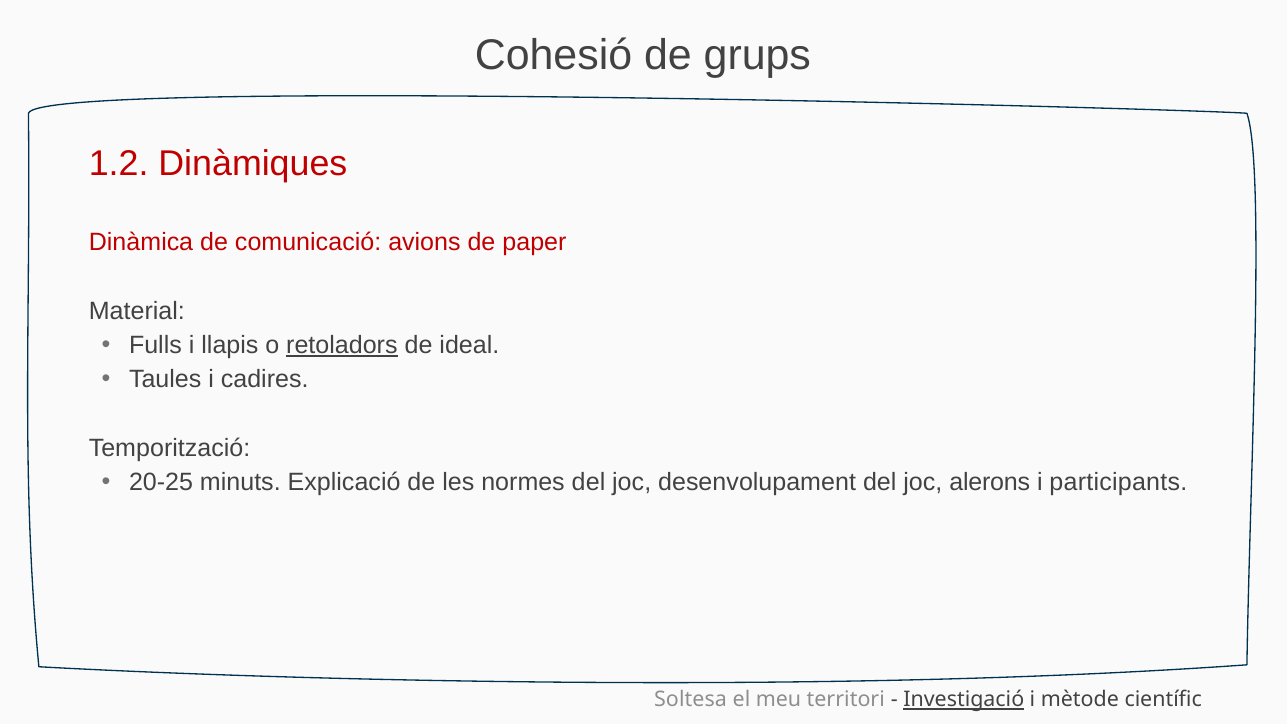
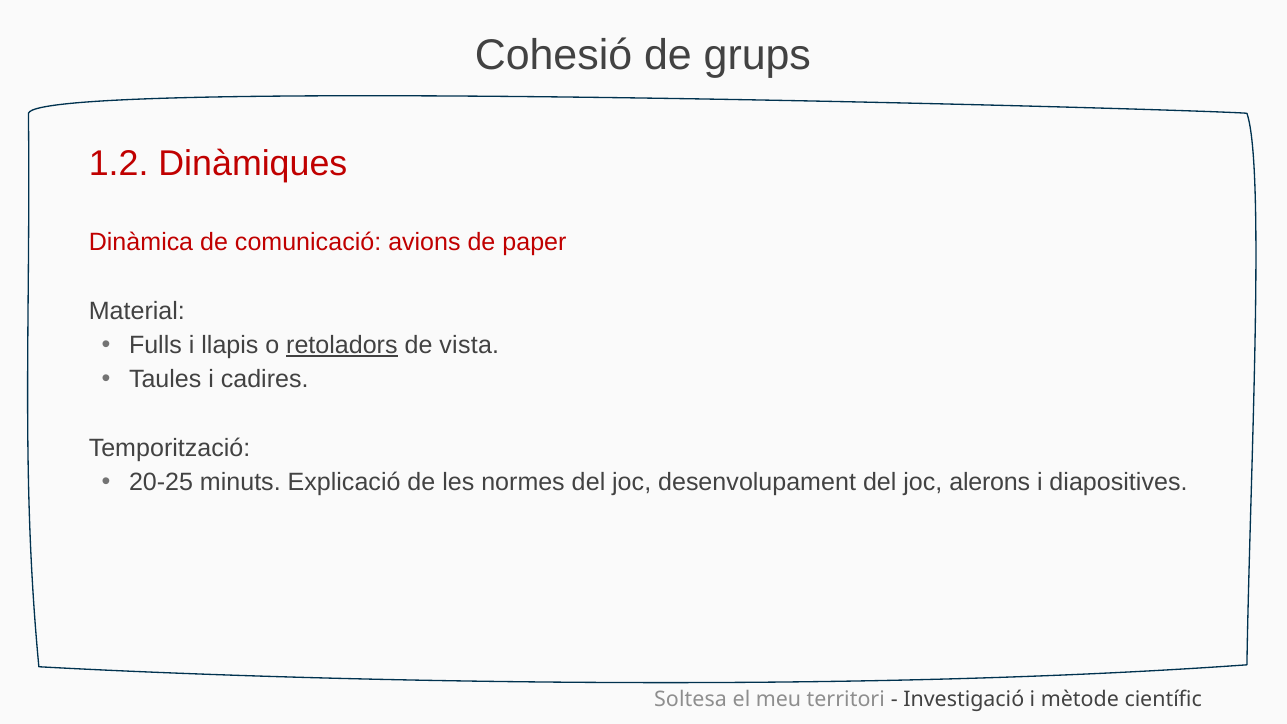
ideal: ideal -> vista
participants: participants -> diapositives
Investigació underline: present -> none
